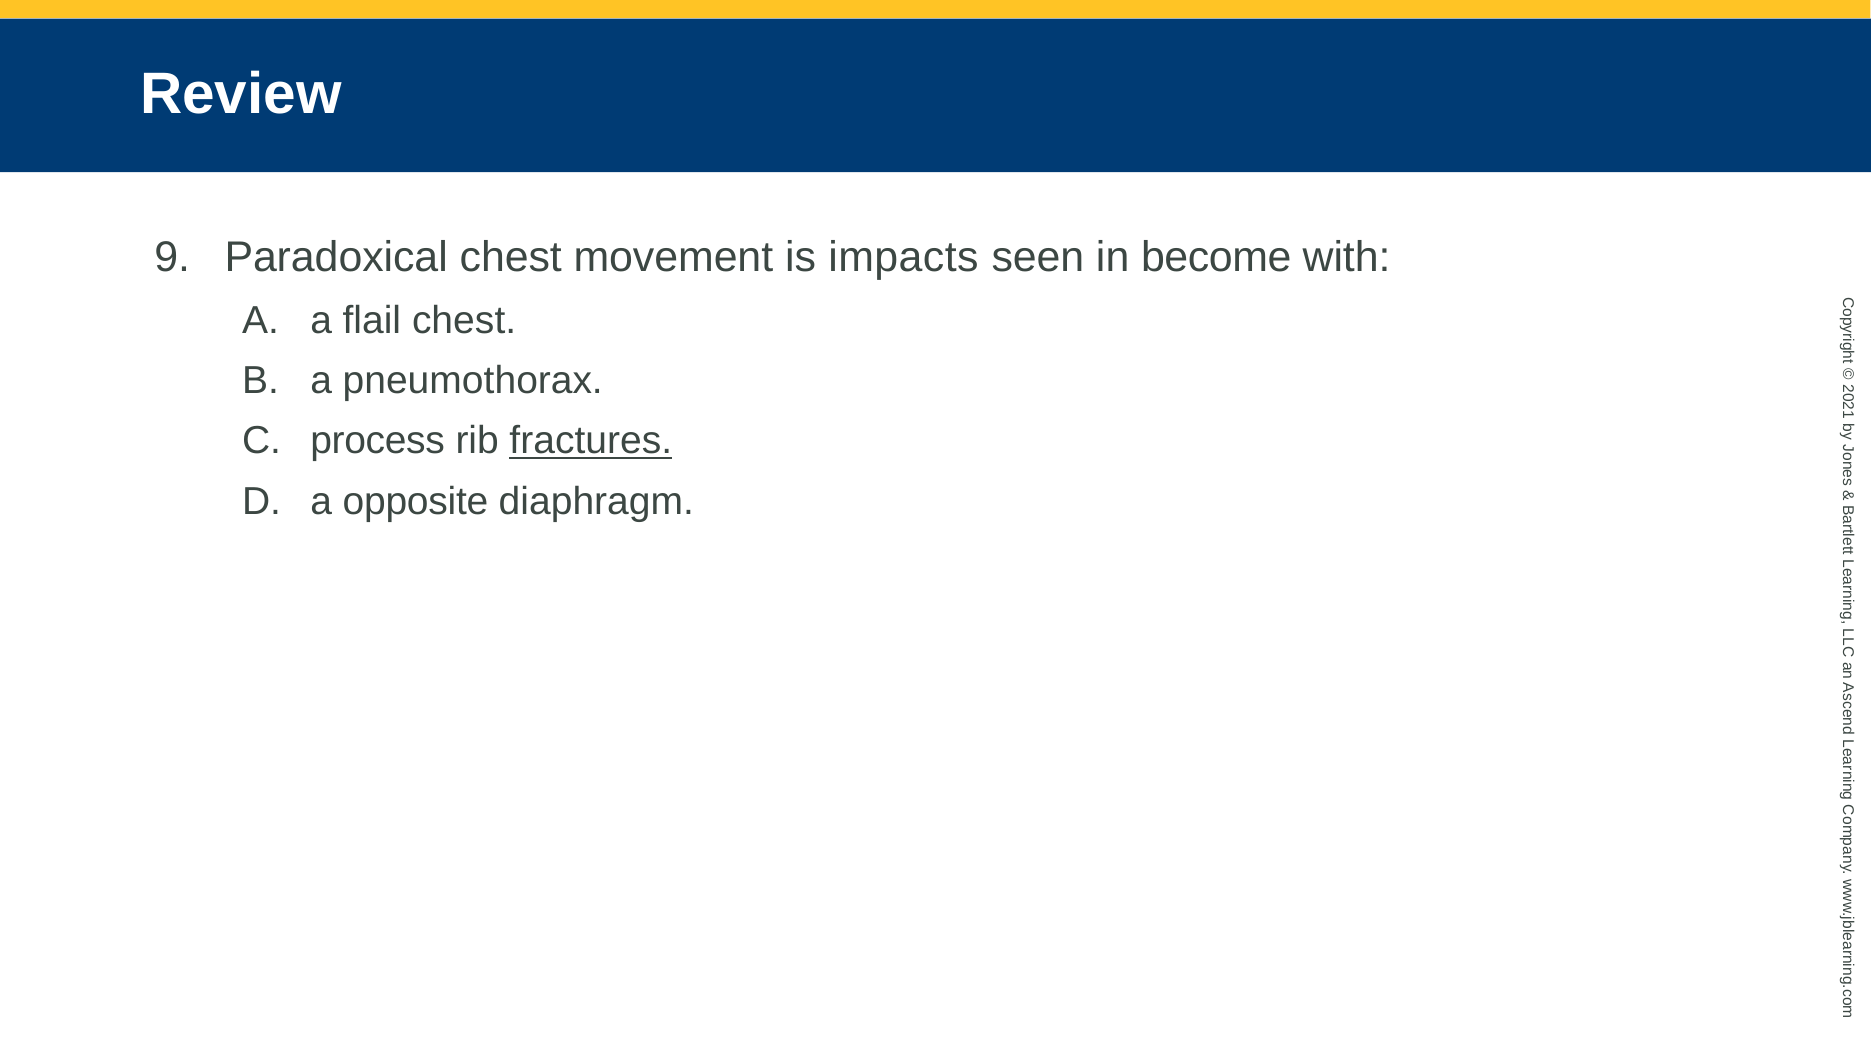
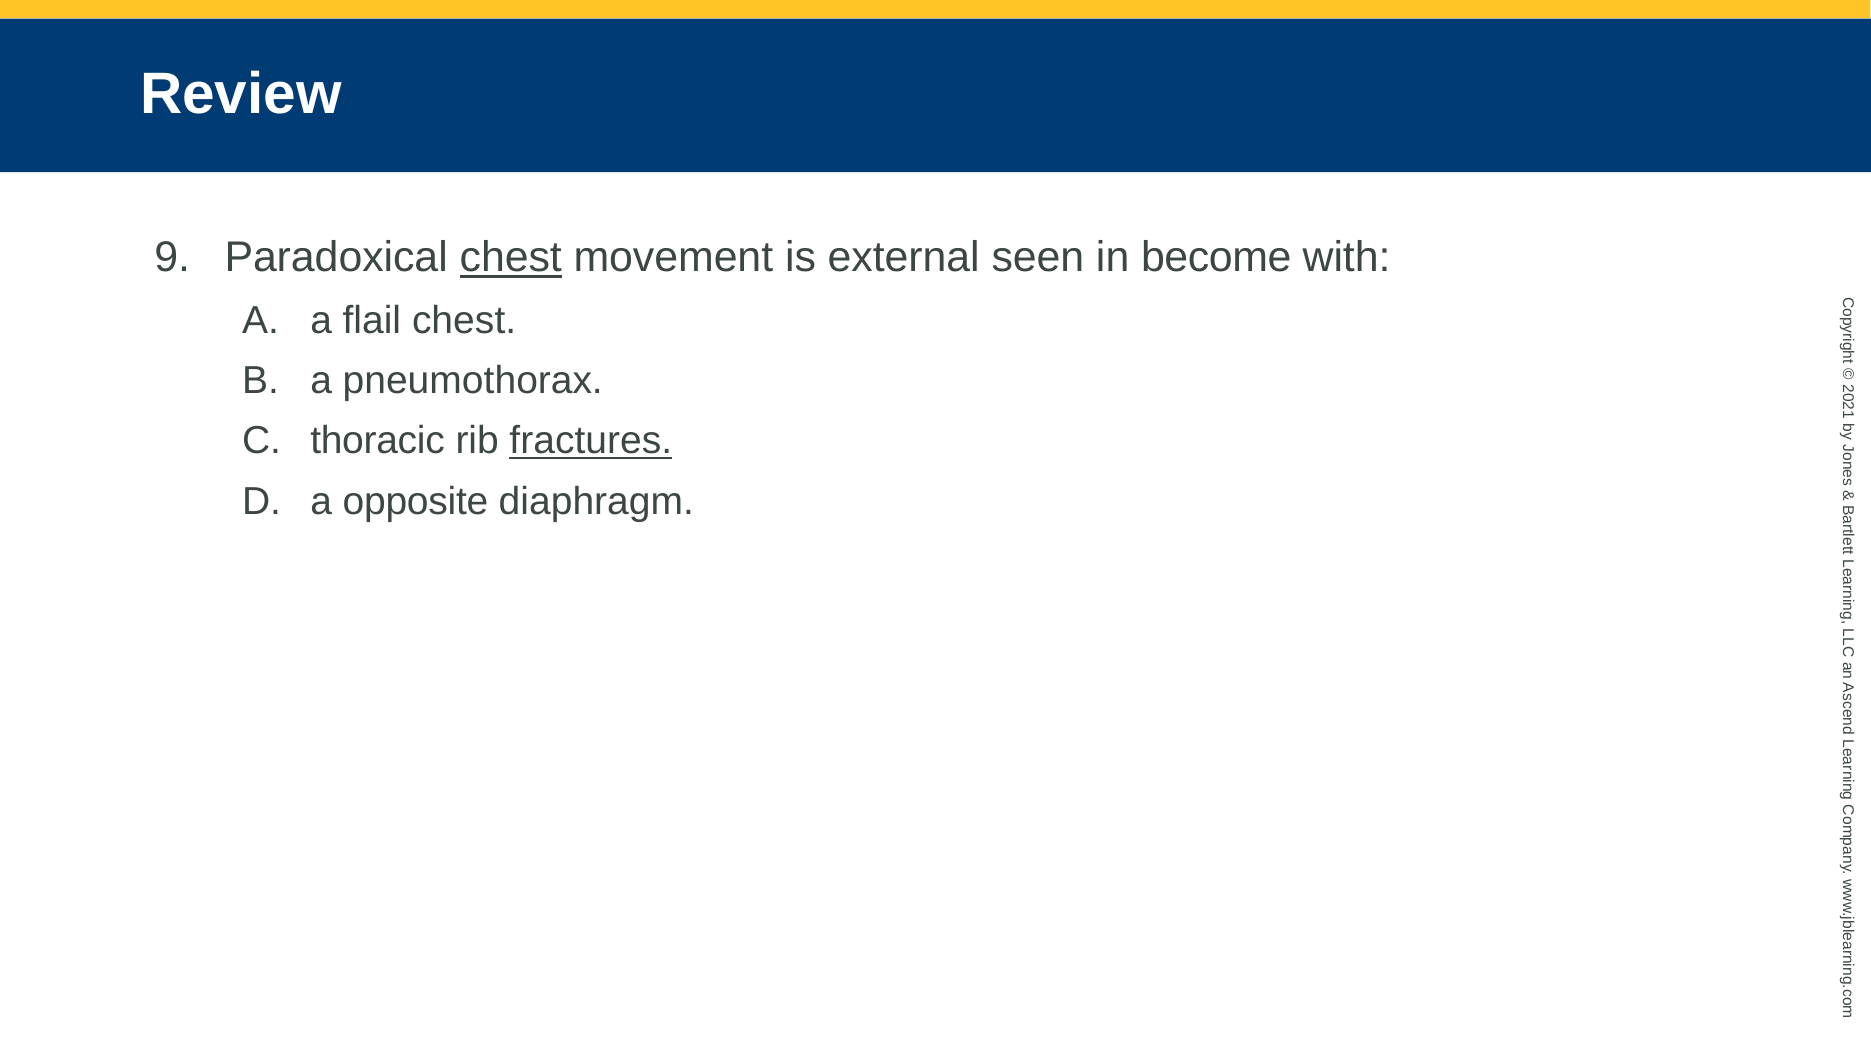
chest at (511, 258) underline: none -> present
impacts: impacts -> external
process: process -> thoracic
